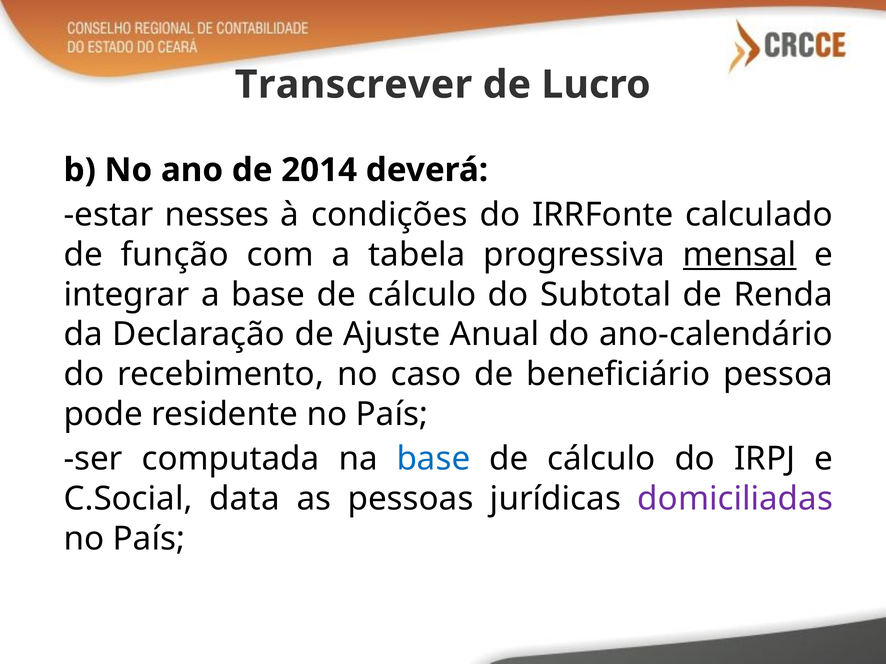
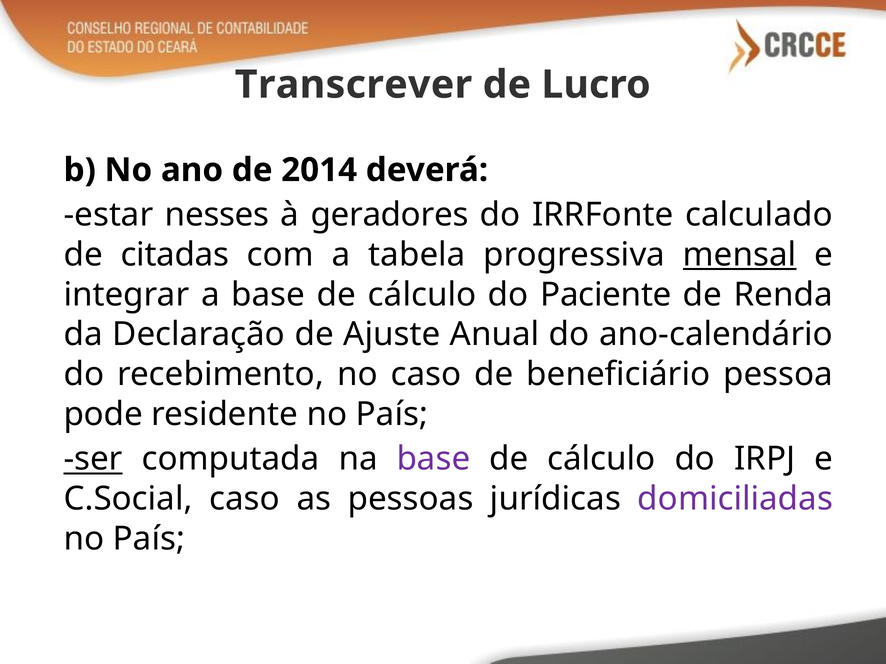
condições: condições -> geradores
função: função -> citadas
Subtotal: Subtotal -> Paciente
ser underline: none -> present
base at (433, 459) colour: blue -> purple
C.Social data: data -> caso
